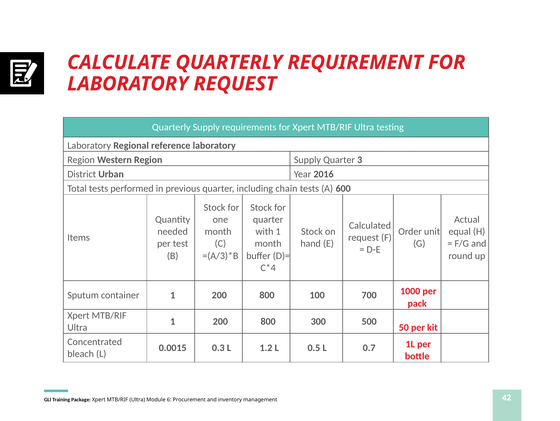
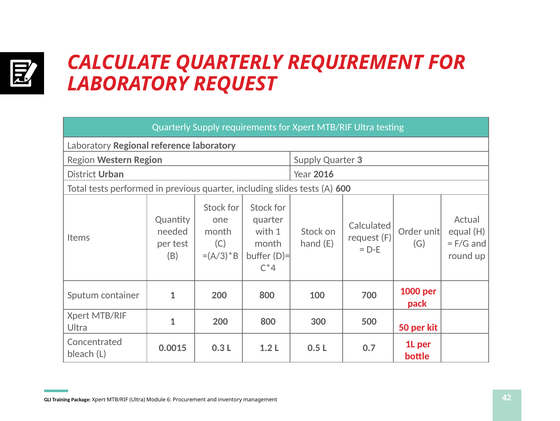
chain: chain -> slides
